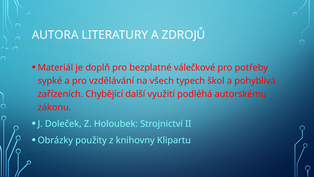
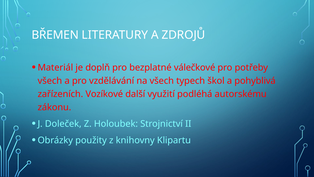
AUTORA: AUTORA -> BŘEMEN
sypké at (50, 81): sypké -> všech
Chybějící: Chybějící -> Vozíkové
